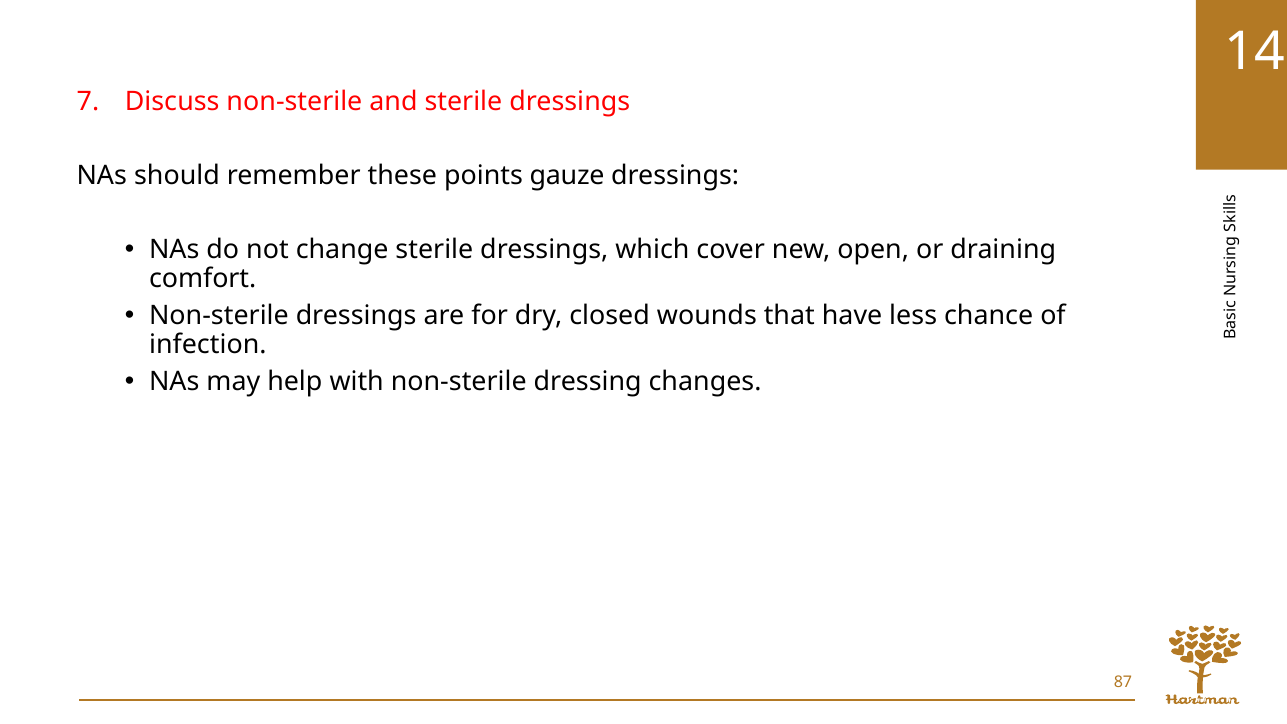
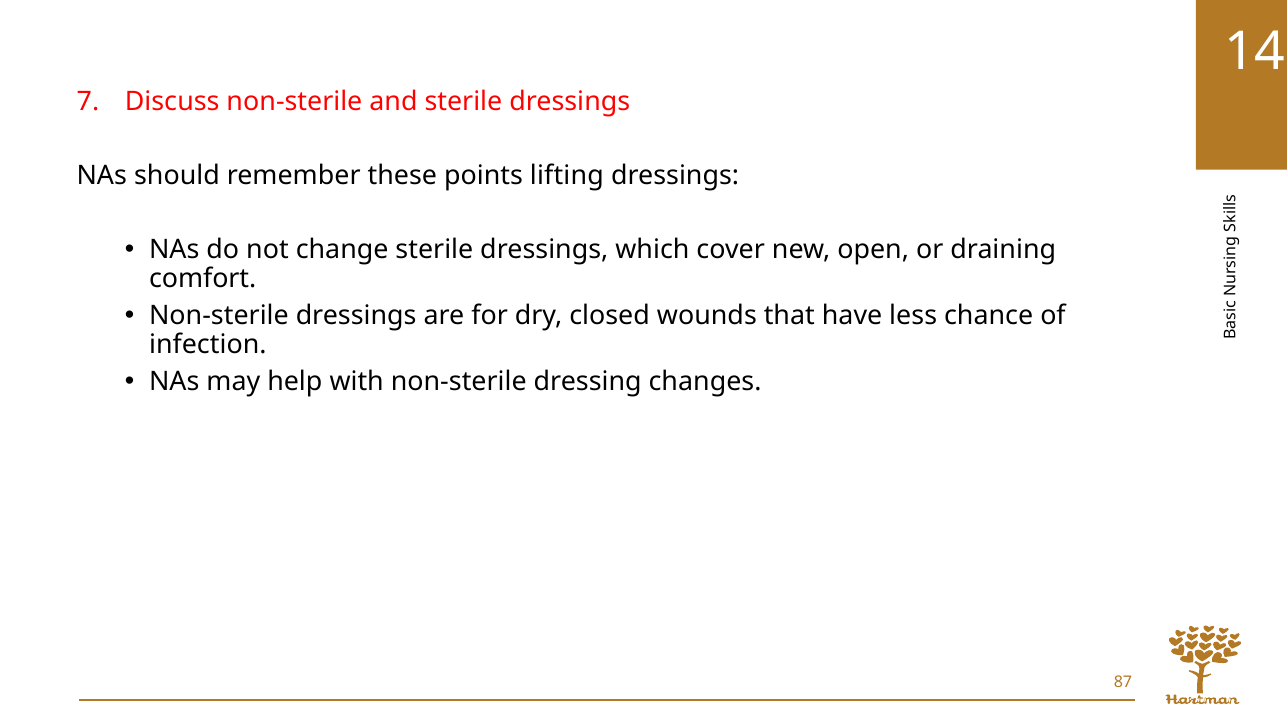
gauze: gauze -> lifting
